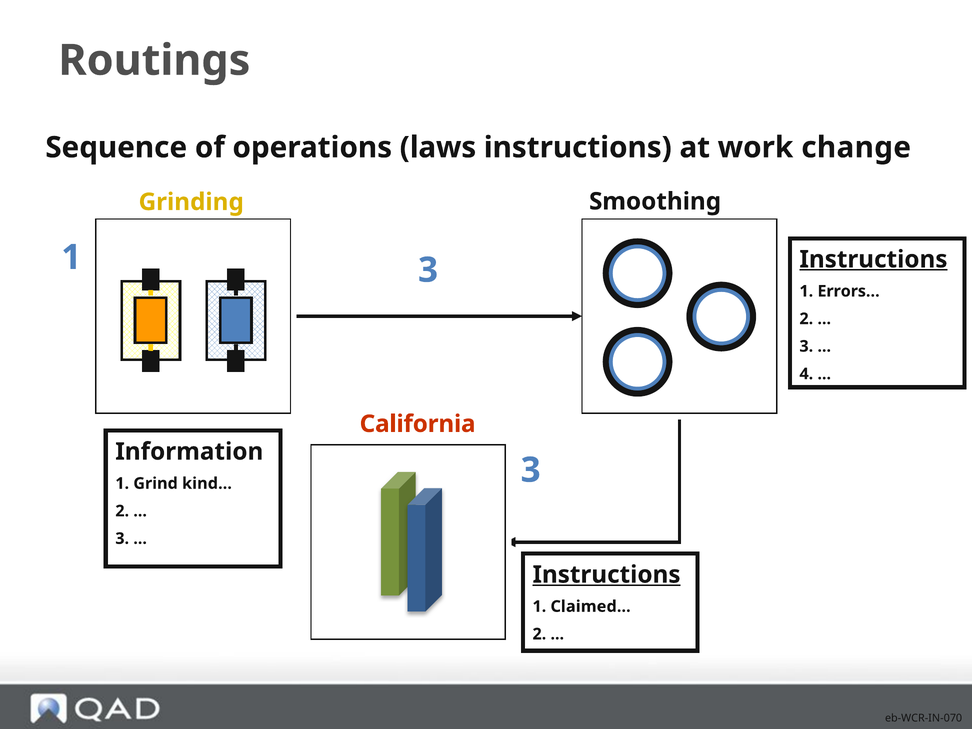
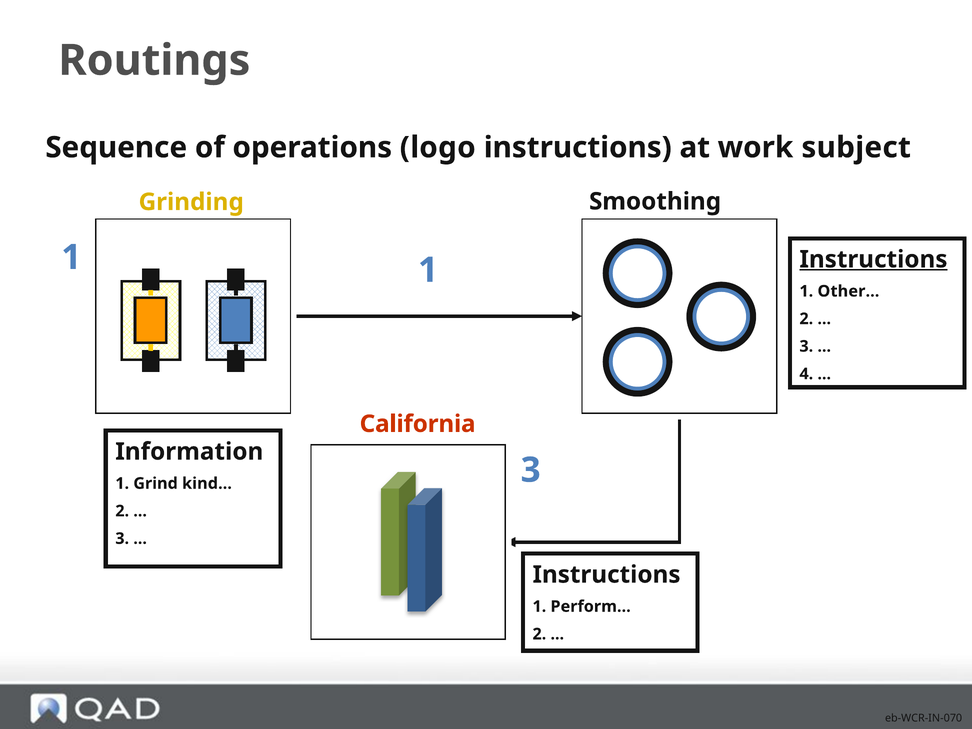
laws: laws -> logo
change: change -> subject
1 3: 3 -> 1
Errors…: Errors… -> Other…
Instructions at (607, 575) underline: present -> none
Claimed…: Claimed… -> Perform…
